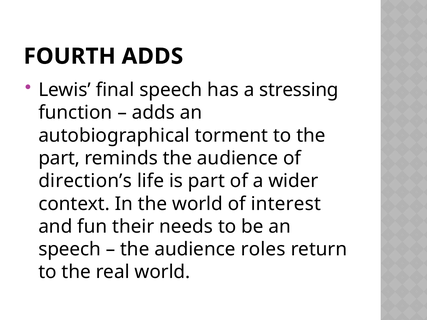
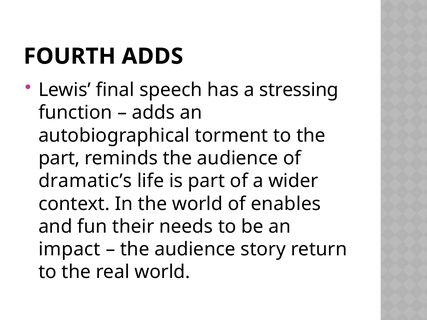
direction’s: direction’s -> dramatic’s
interest: interest -> enables
speech at (70, 249): speech -> impact
roles: roles -> story
